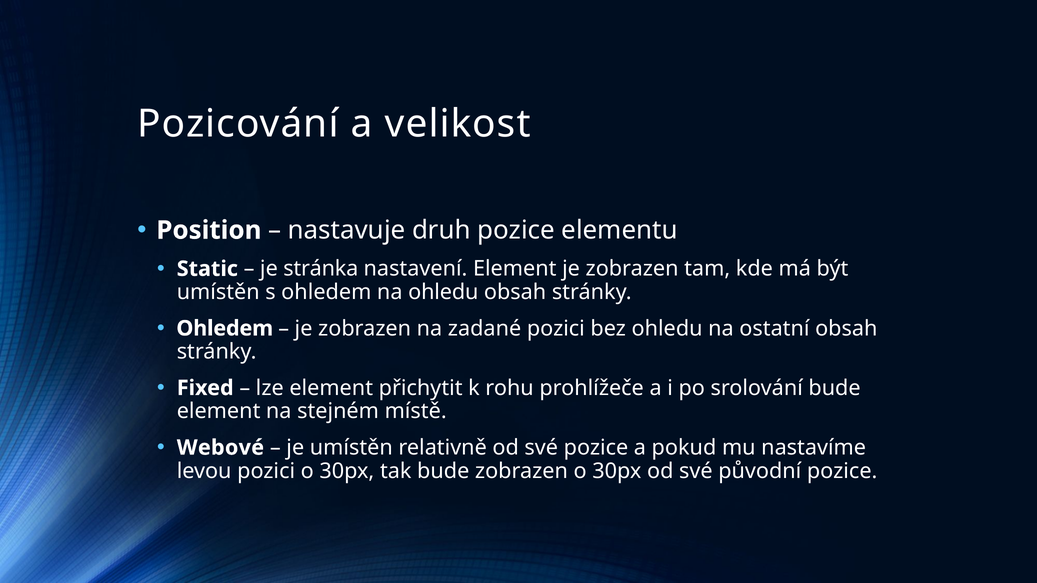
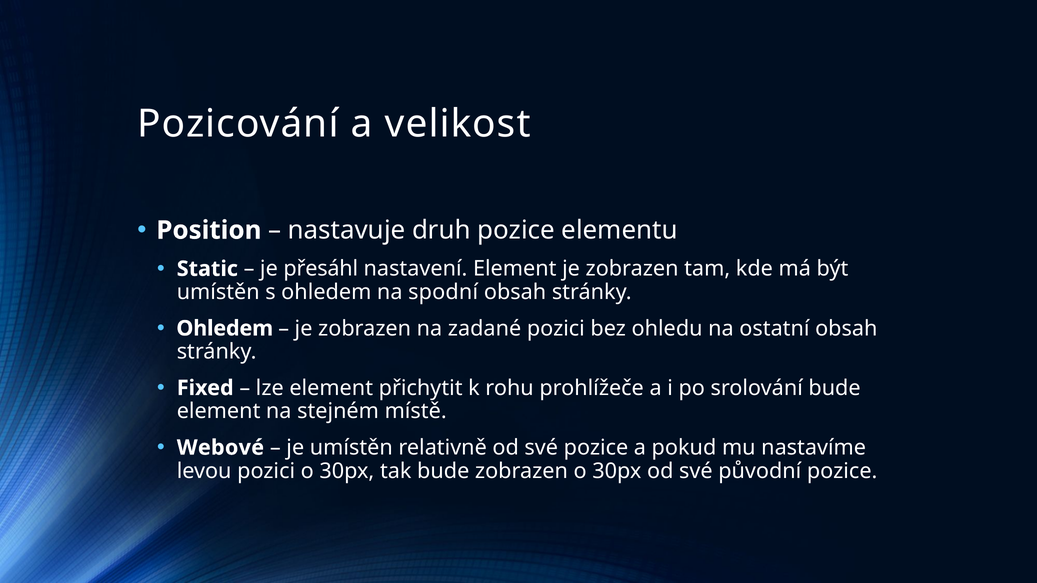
stránka: stránka -> přesáhl
na ohledu: ohledu -> spodní
